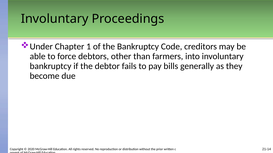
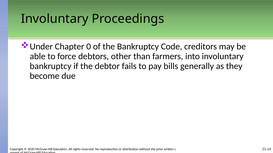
1: 1 -> 0
